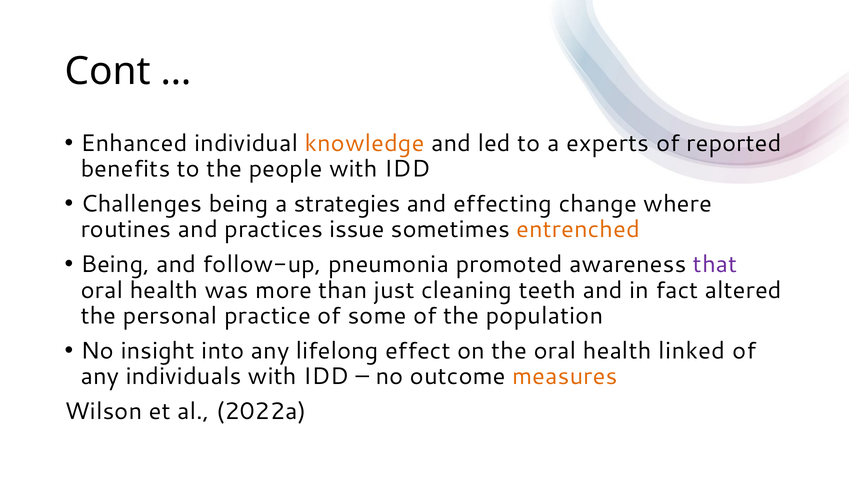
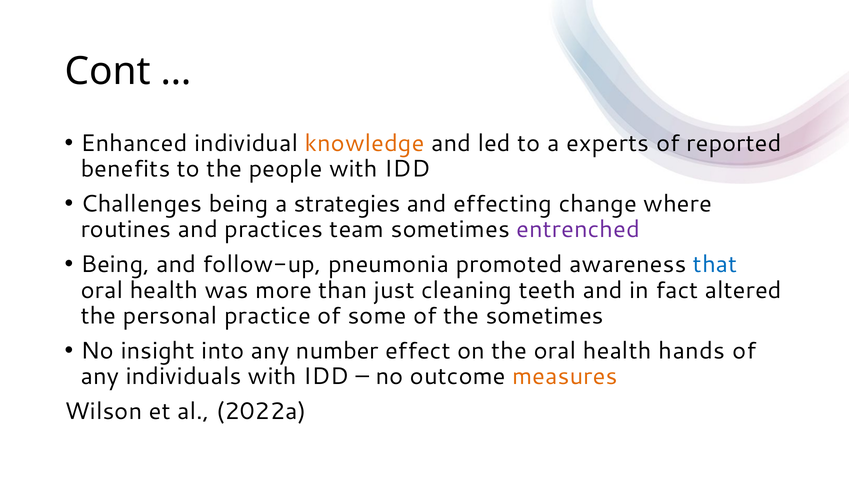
issue: issue -> team
entrenched colour: orange -> purple
that colour: purple -> blue
the population: population -> sometimes
lifelong: lifelong -> number
linked: linked -> hands
